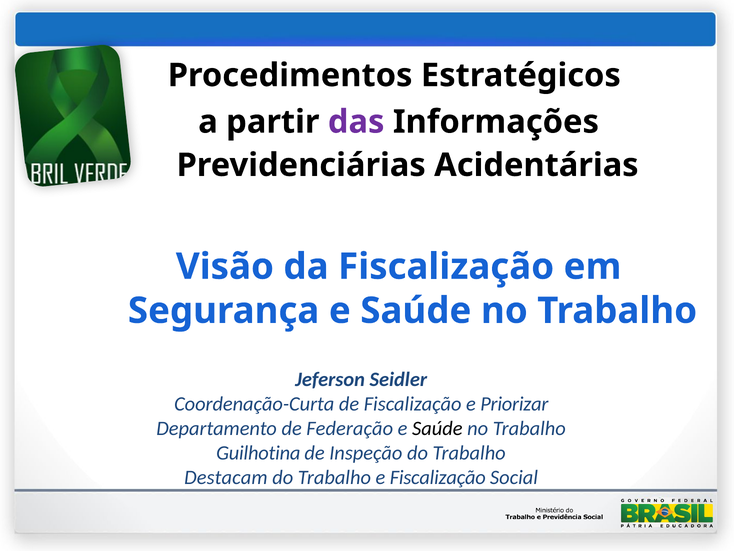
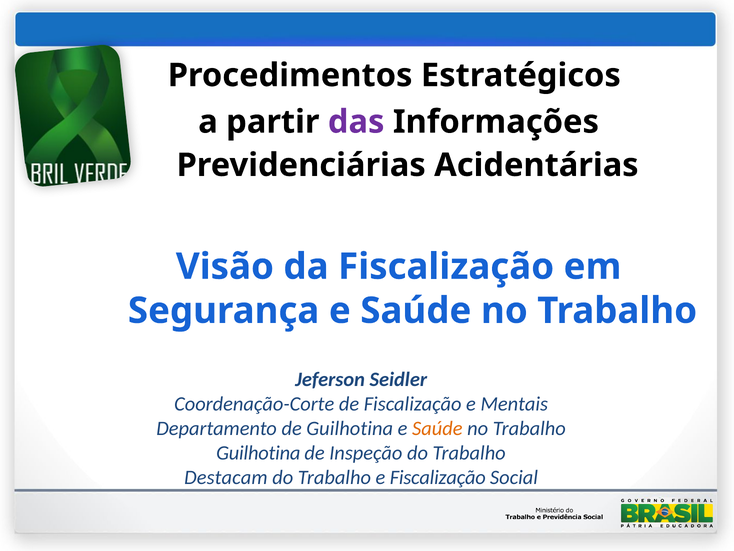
Coordenação-Curta: Coordenação-Curta -> Coordenação-Corte
Priorizar: Priorizar -> Mentais
de Federação: Federação -> Guilhotina
Saúde at (437, 428) colour: black -> orange
